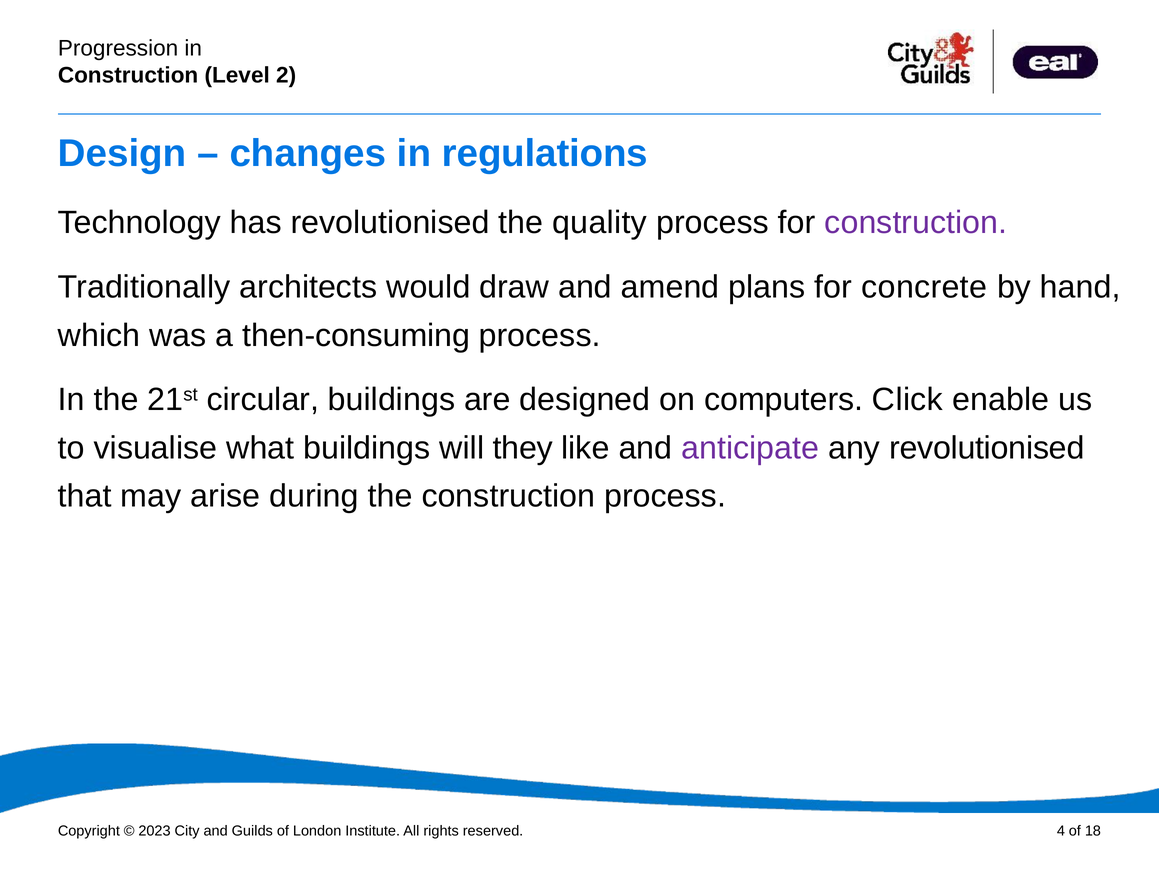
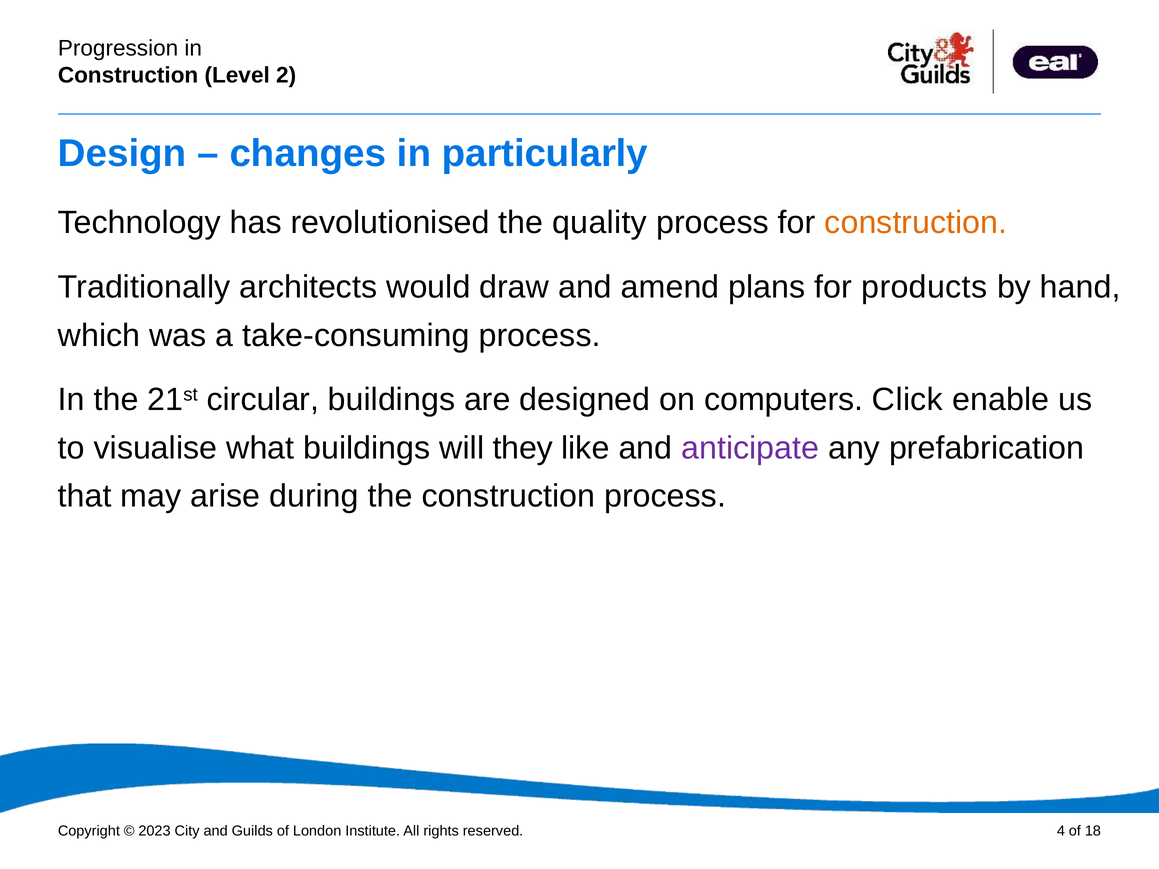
regulations: regulations -> particularly
construction at (916, 223) colour: purple -> orange
concrete: concrete -> products
then-consuming: then-consuming -> take-consuming
any revolutionised: revolutionised -> prefabrication
